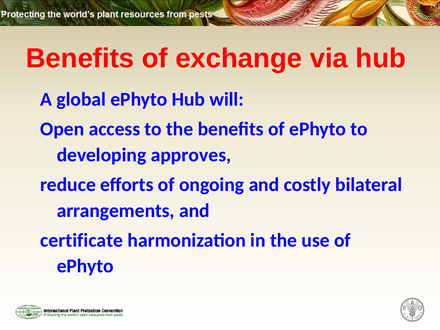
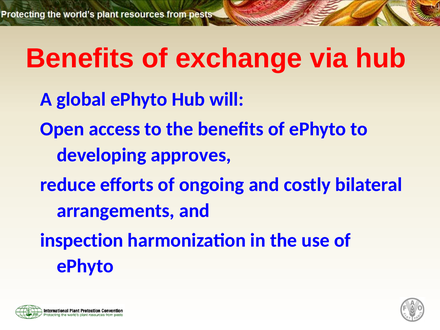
certificate: certificate -> inspection
